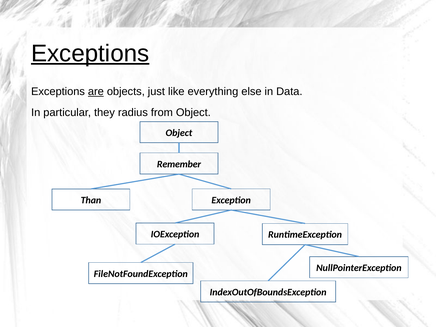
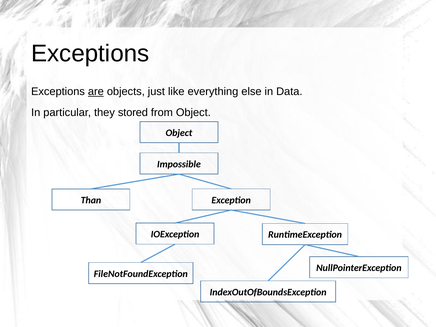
Exceptions at (90, 53) underline: present -> none
radius: radius -> stored
Remember: Remember -> Impossible
